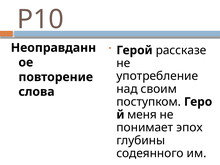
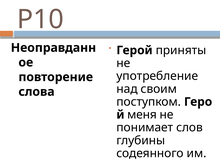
рассказе: рассказе -> приняты
эпох: эпох -> слов
